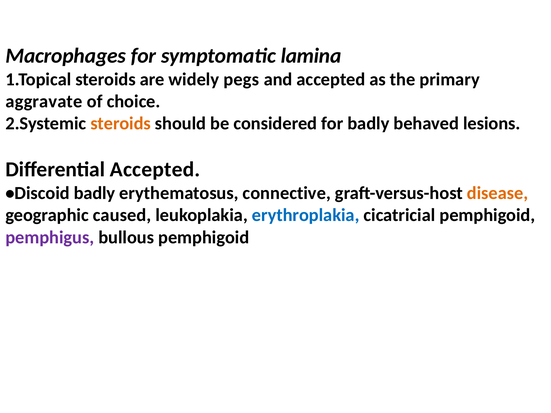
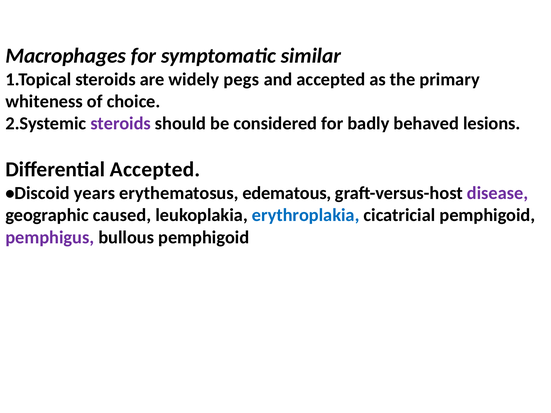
lamina: lamina -> similar
aggravate: aggravate -> whiteness
steroids at (121, 124) colour: orange -> purple
Discoid badly: badly -> years
connective: connective -> edematous
disease colour: orange -> purple
